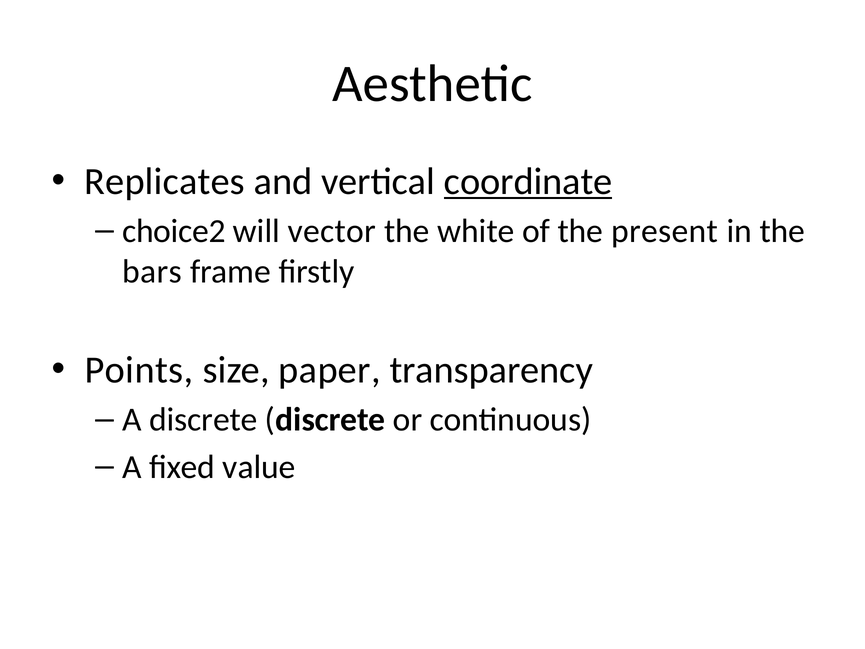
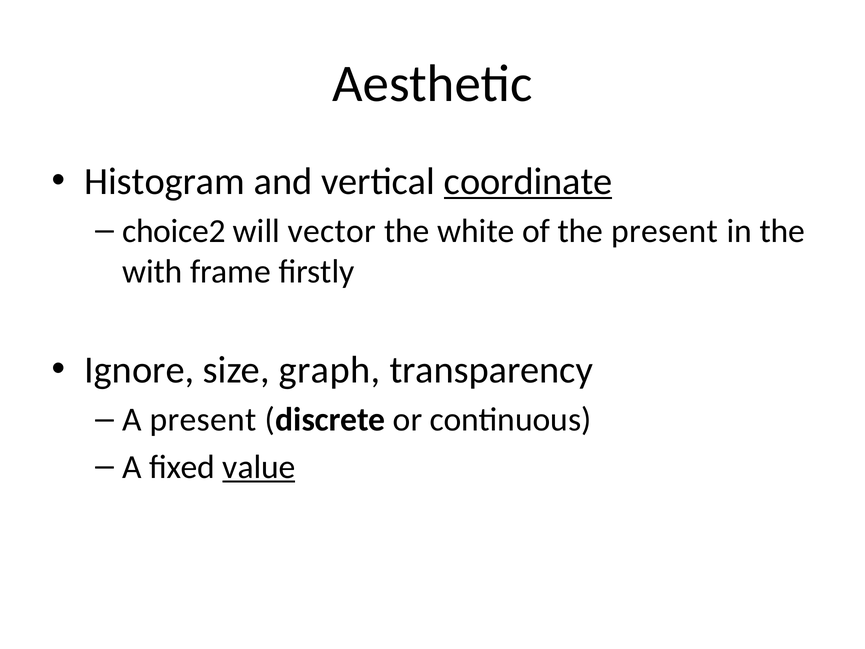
Replicates: Replicates -> Histogram
bars: bars -> with
Points: Points -> Ignore
paper: paper -> graph
A discrete: discrete -> present
value underline: none -> present
